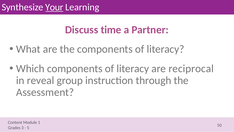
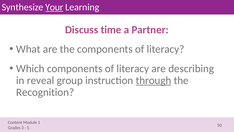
reciprocal: reciprocal -> describing
through underline: none -> present
Assessment: Assessment -> Recognition
